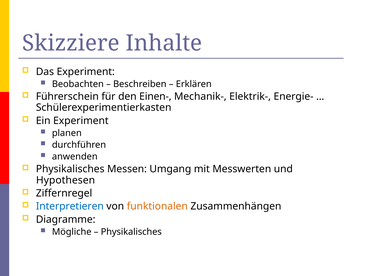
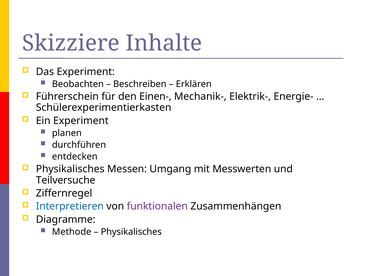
anwenden: anwenden -> entdecken
Hypothesen: Hypothesen -> Teilversuche
funktionalen colour: orange -> purple
Mögliche: Mögliche -> Methode
